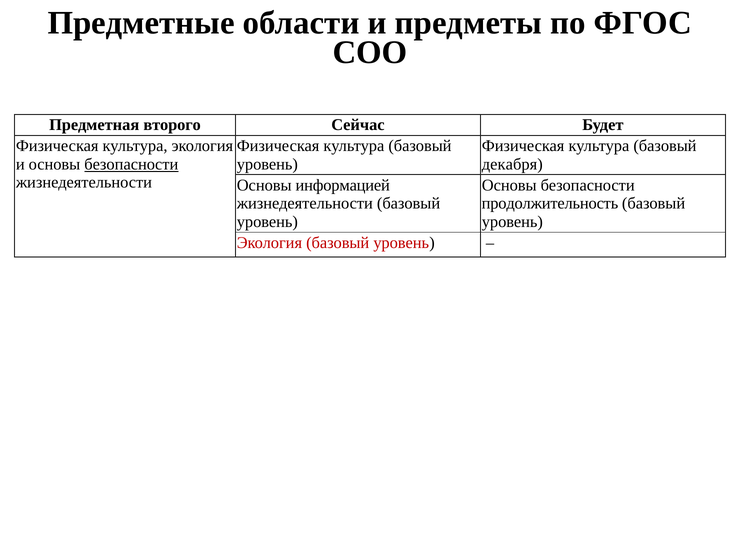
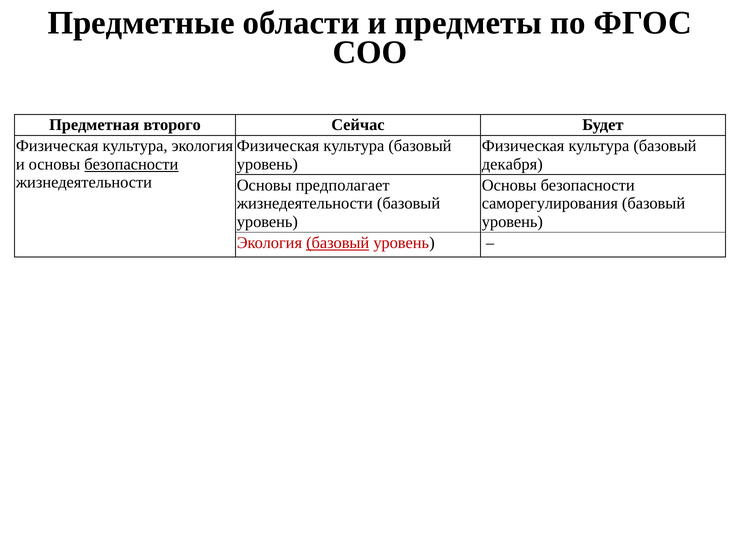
информацией: информацией -> предполагает
продолжительность: продолжительность -> саморегулирования
базовый at (338, 243) underline: none -> present
